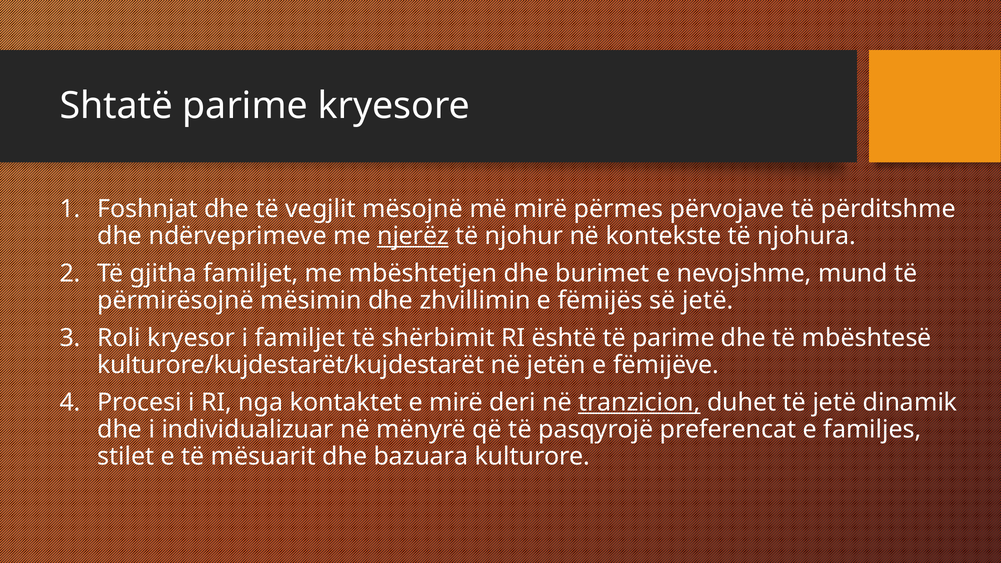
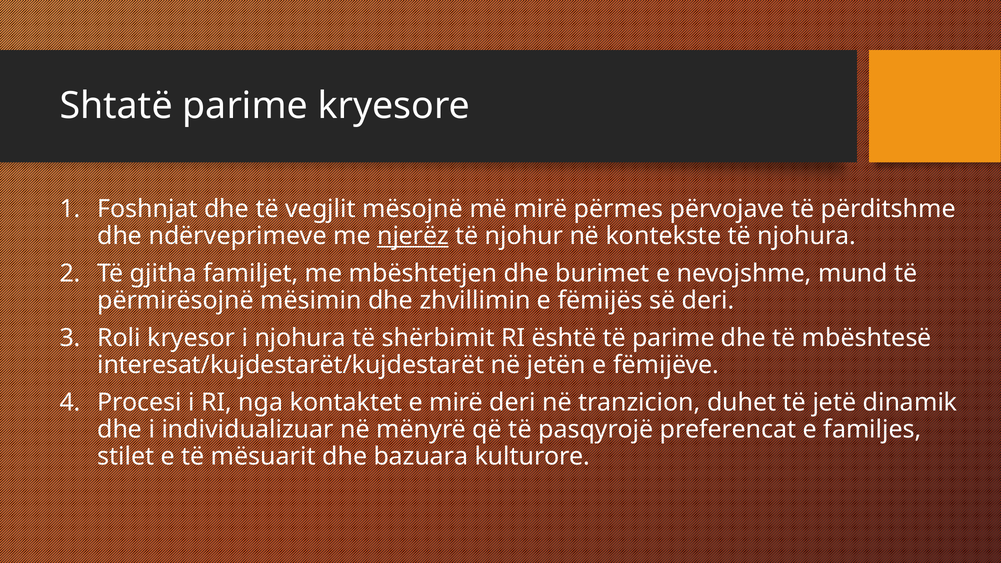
së jetë: jetë -> deri
i familjet: familjet -> njohura
kulturore/kujdestarët/kujdestarët: kulturore/kujdestarët/kujdestarët -> interesat/kujdestarët/kujdestarët
tranzicion underline: present -> none
